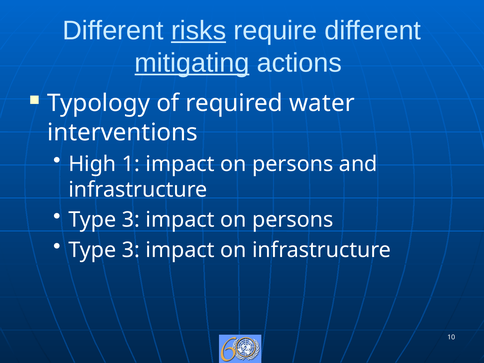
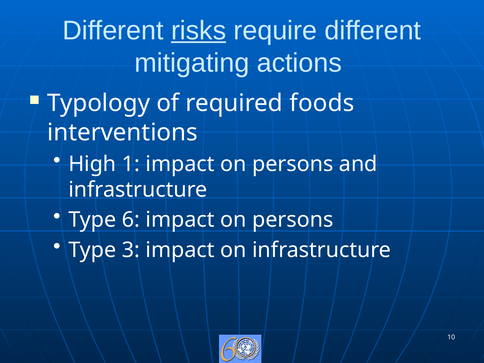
mitigating underline: present -> none
water: water -> foods
3 at (131, 220): 3 -> 6
